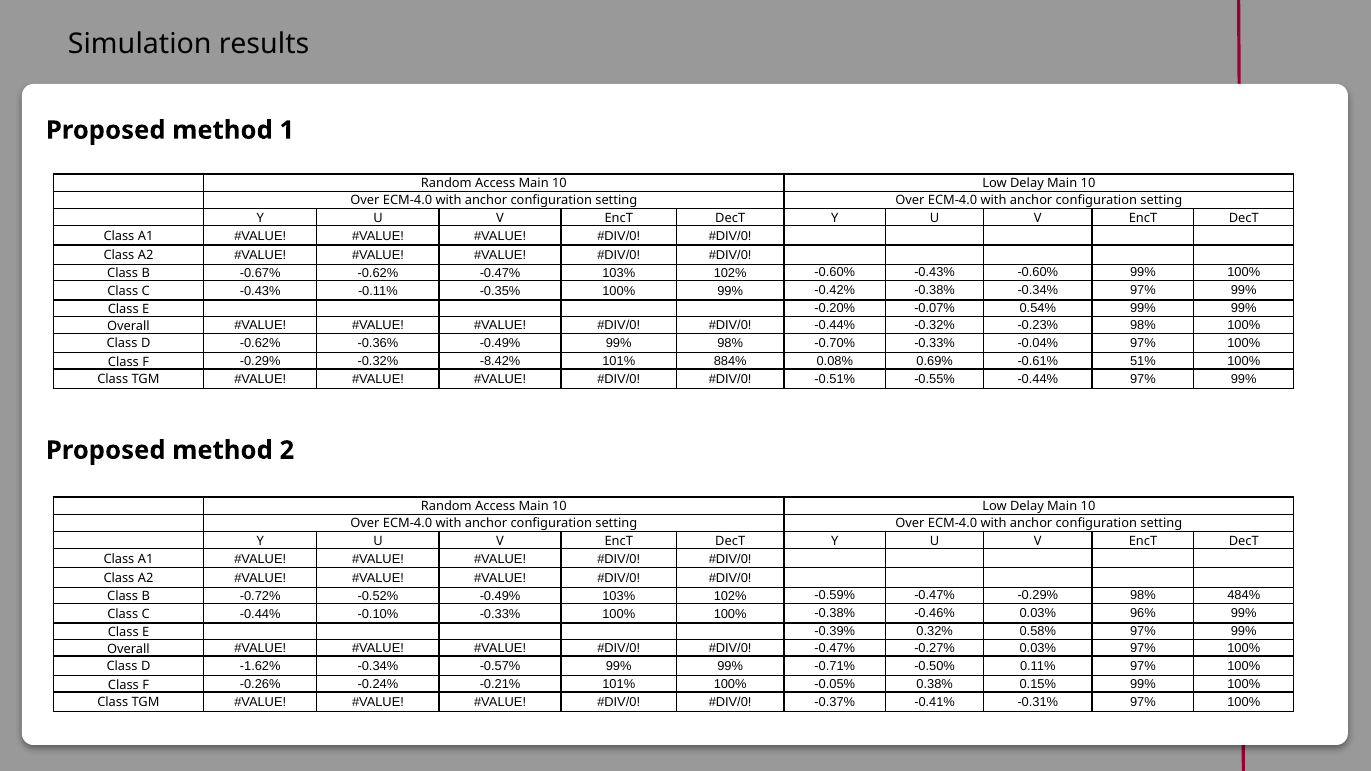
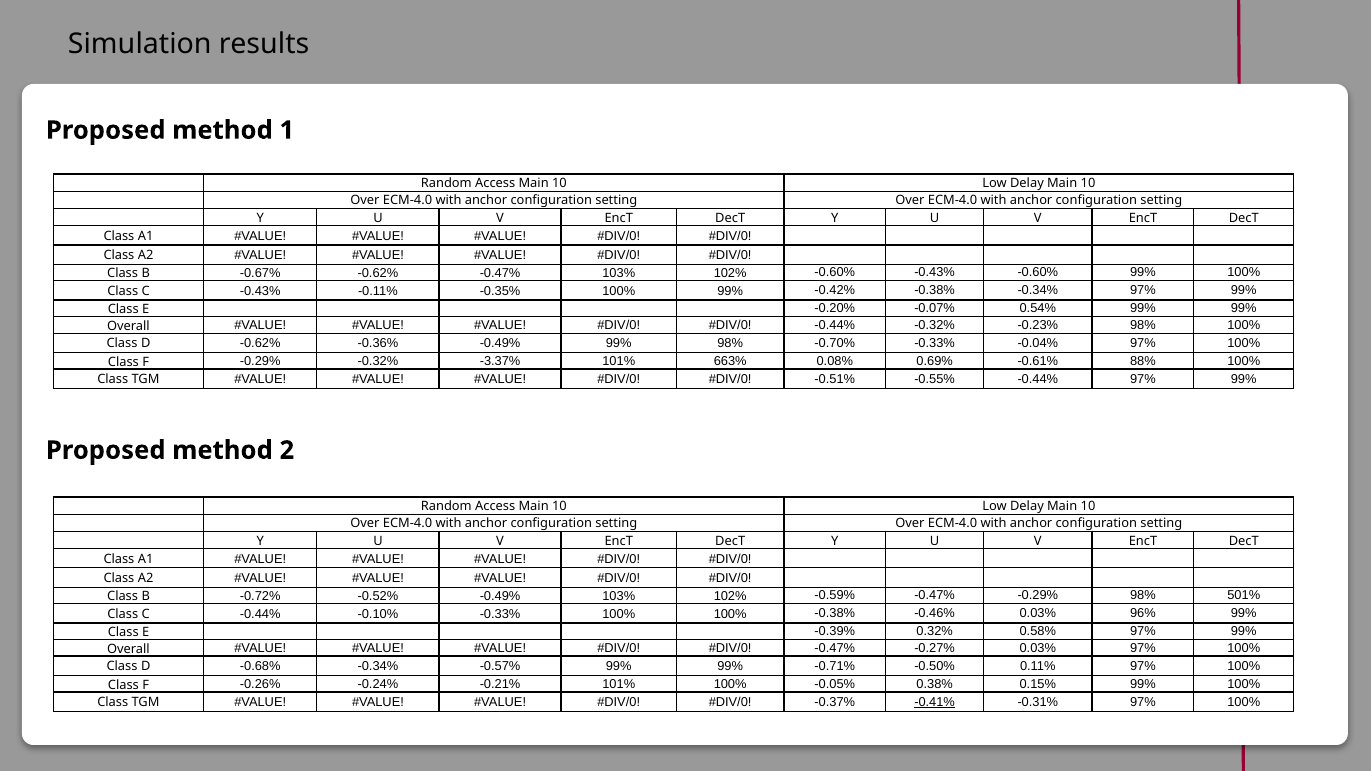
-8.42%: -8.42% -> -3.37%
884%: 884% -> 663%
51%: 51% -> 88%
484%: 484% -> 501%
-1.62%: -1.62% -> -0.68%
-0.41% underline: none -> present
